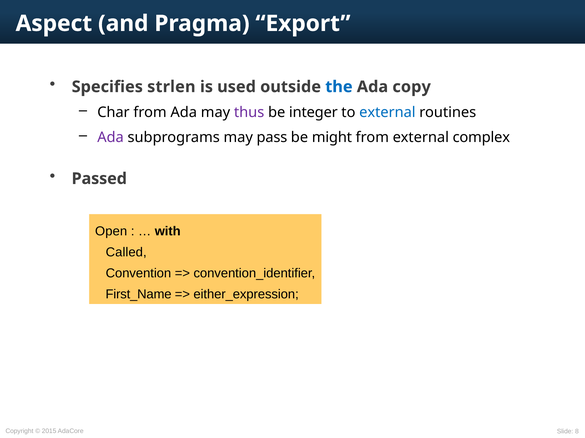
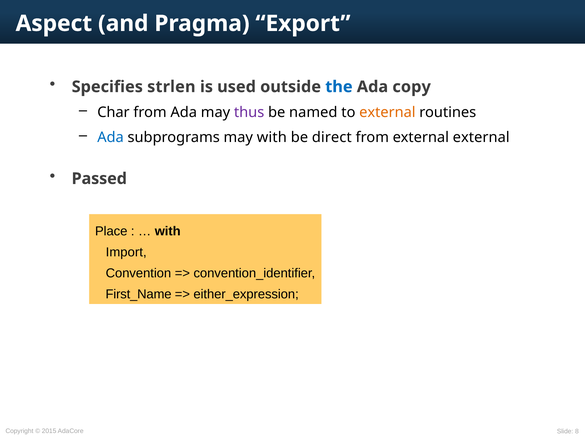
integer: integer -> named
external at (387, 113) colour: blue -> orange
Ada at (111, 138) colour: purple -> blue
may pass: pass -> with
might: might -> direct
external complex: complex -> external
Open: Open -> Place
Called: Called -> Import
